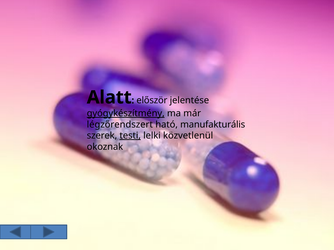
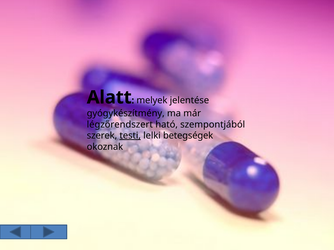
először: először -> melyek
gyógykészítmény underline: present -> none
manufakturális: manufakturális -> szempontjából
közvetlenül: közvetlenül -> betegségek
